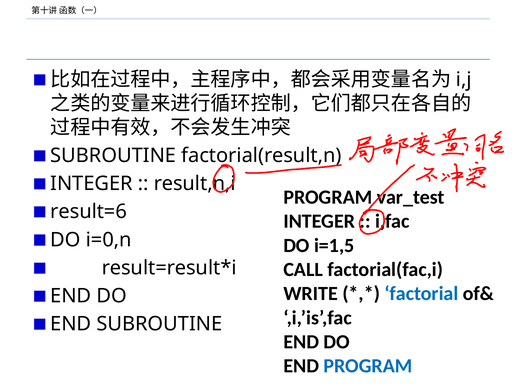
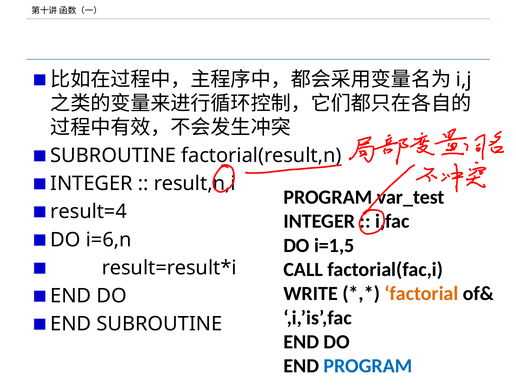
result=6: result=6 -> result=4
i=0,n: i=0,n -> i=6,n
factorial colour: blue -> orange
